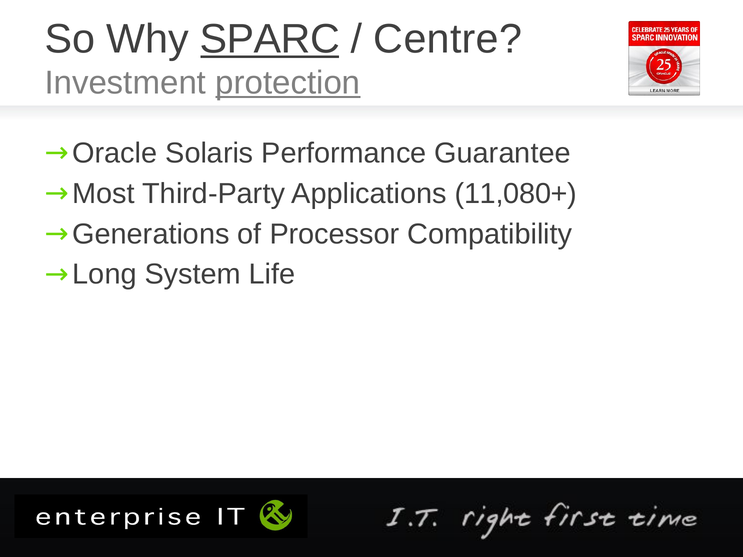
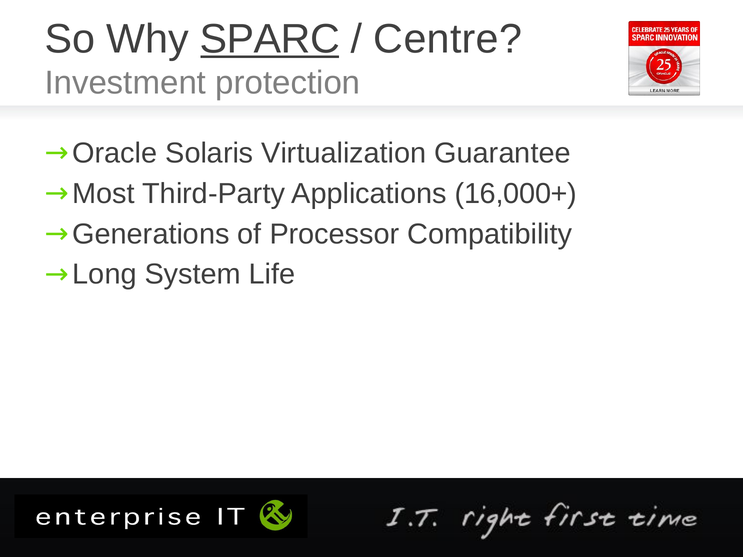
protection underline: present -> none
Performance: Performance -> Virtualization
11,080+: 11,080+ -> 16,000+
